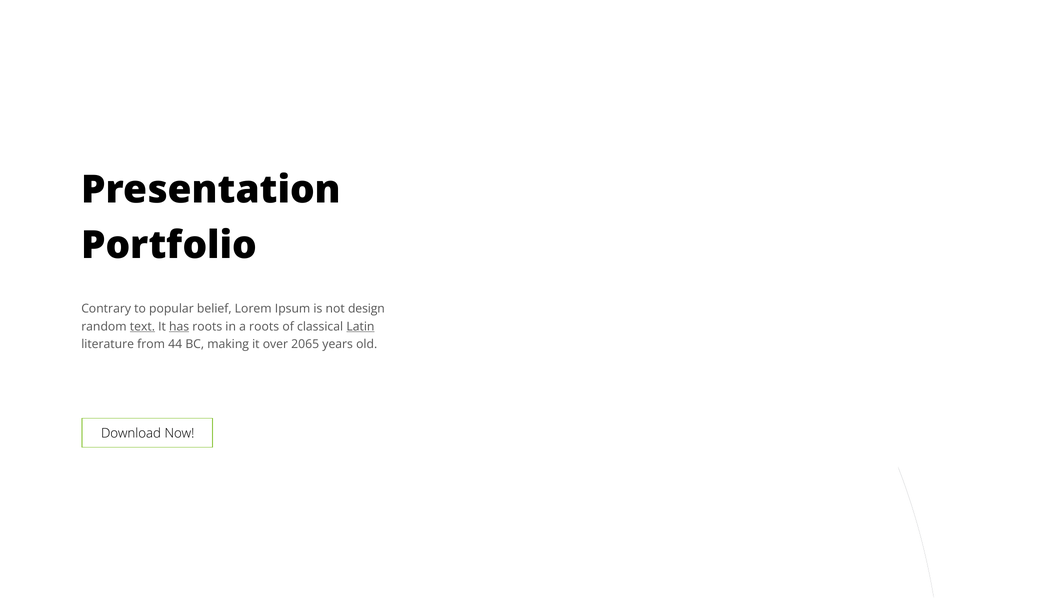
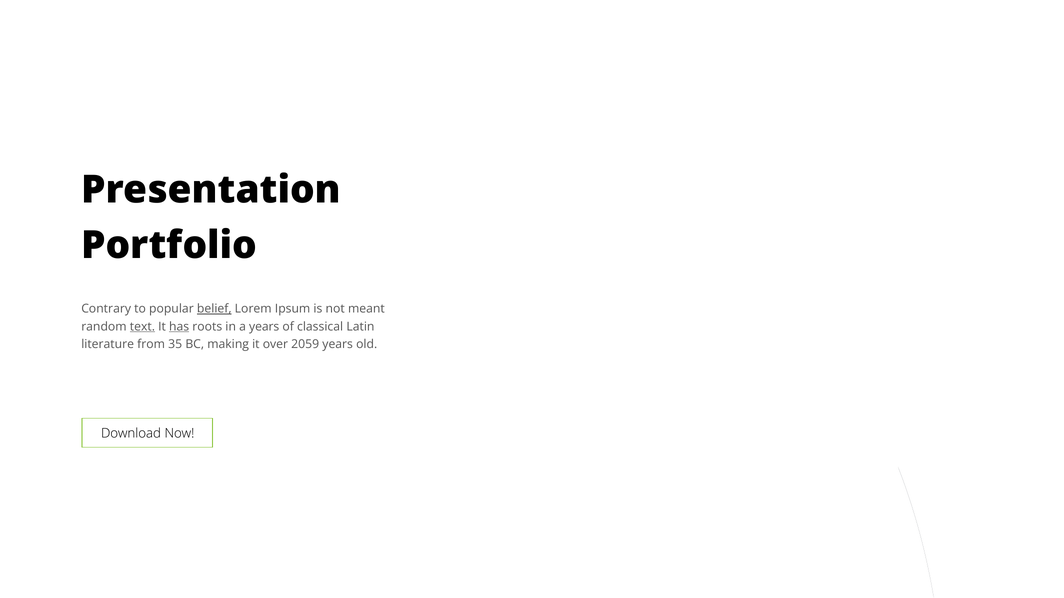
belief underline: none -> present
design: design -> meant
a roots: roots -> years
Latin underline: present -> none
44: 44 -> 35
2065: 2065 -> 2059
